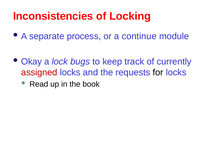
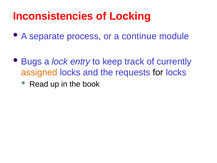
Okay: Okay -> Bugs
bugs: bugs -> entry
assigned colour: red -> orange
